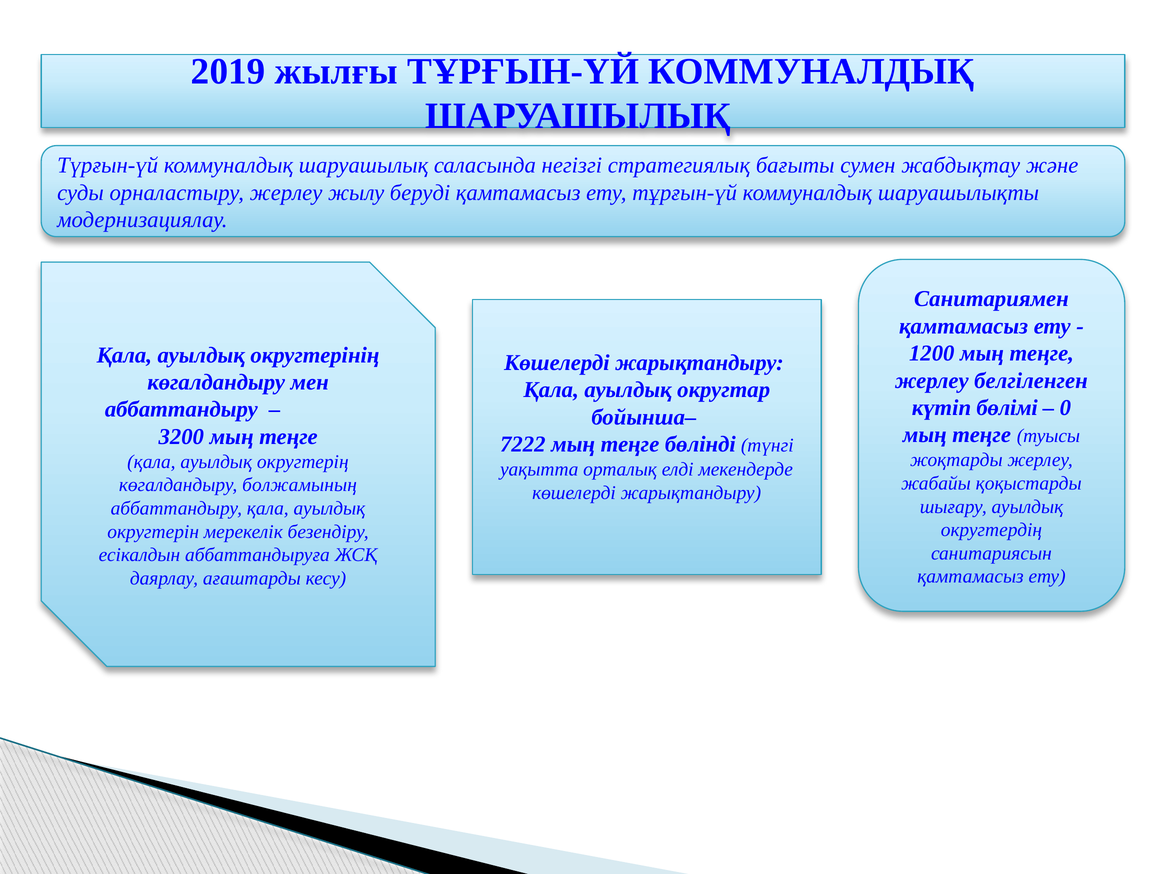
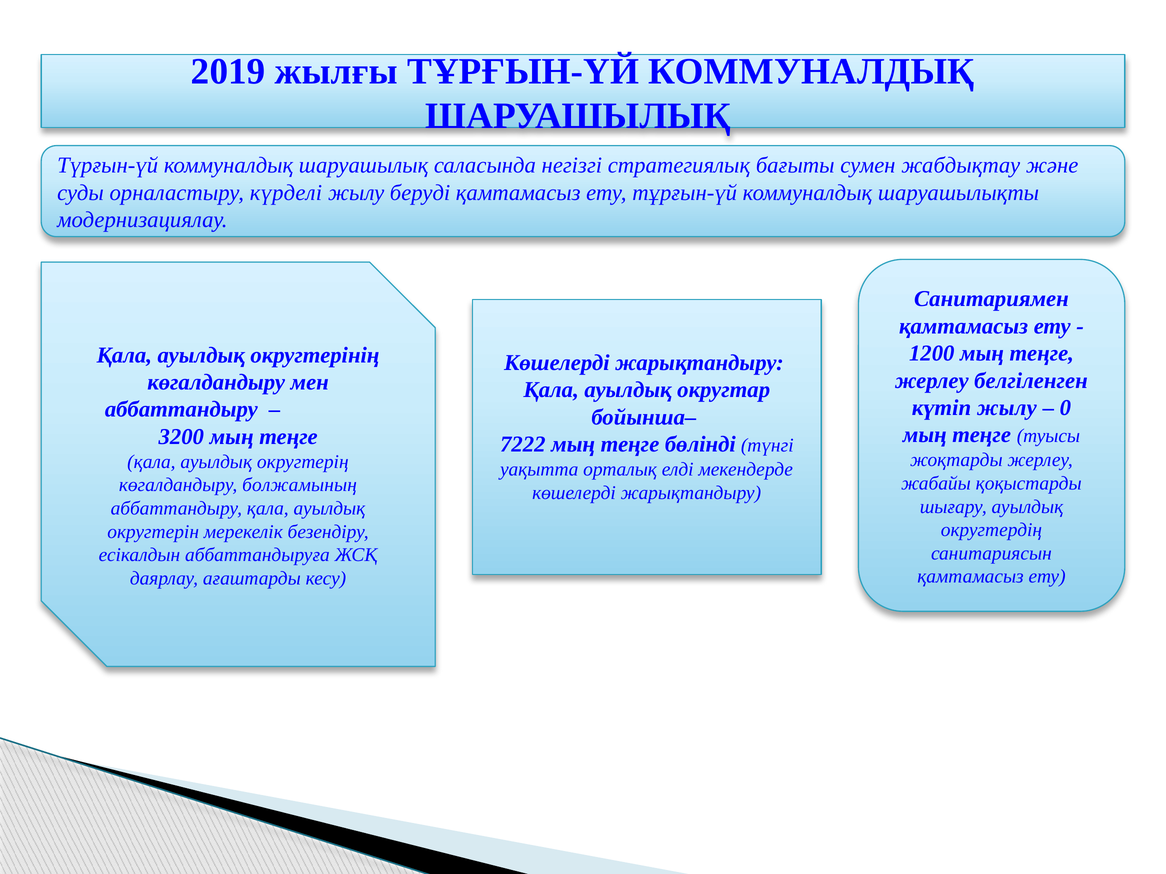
орналастыру жерлеу: жерлеу -> күрделі
күтіп бөлімі: бөлімі -> жылу
